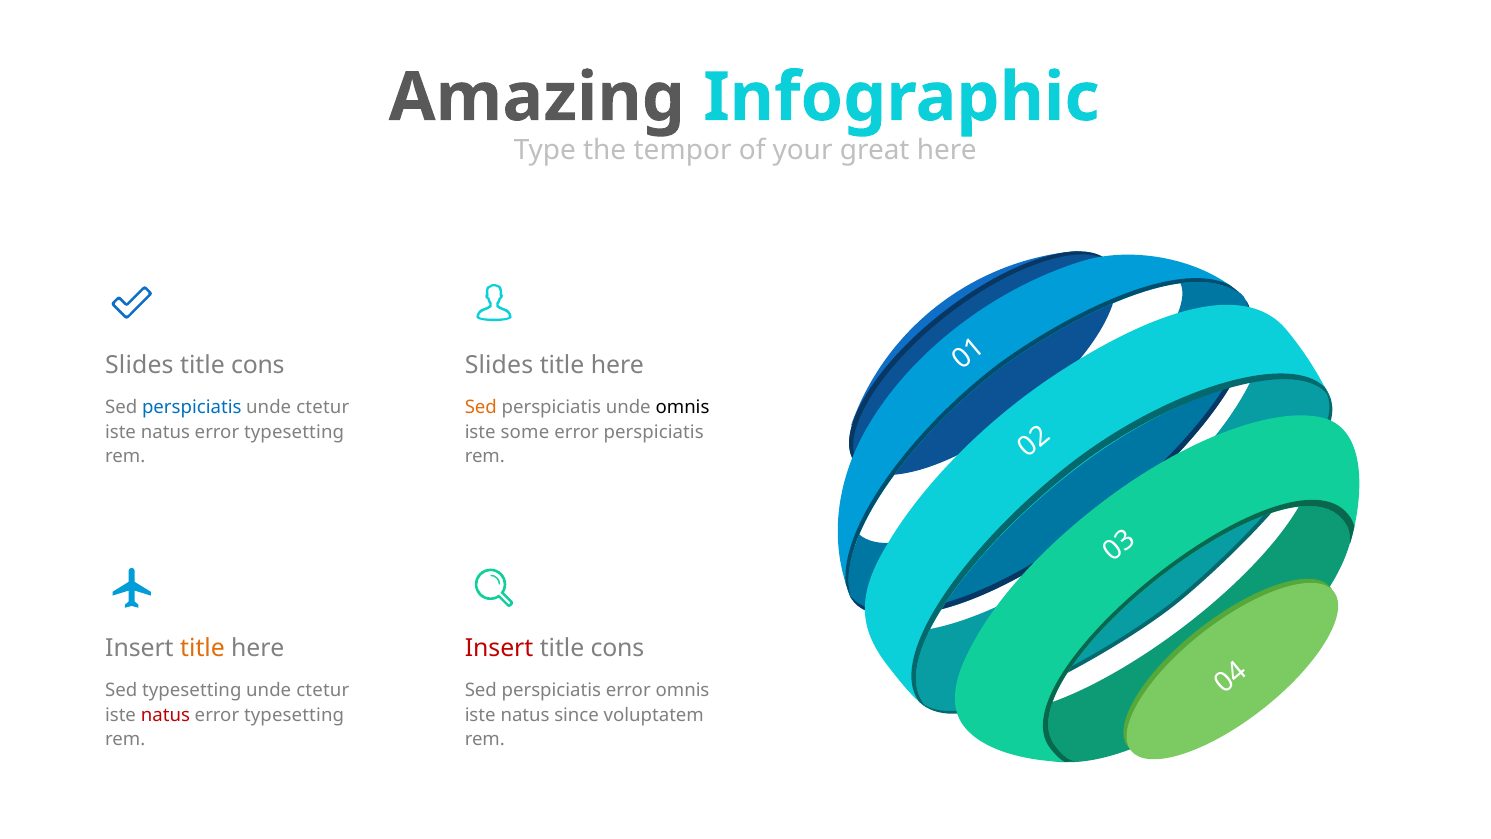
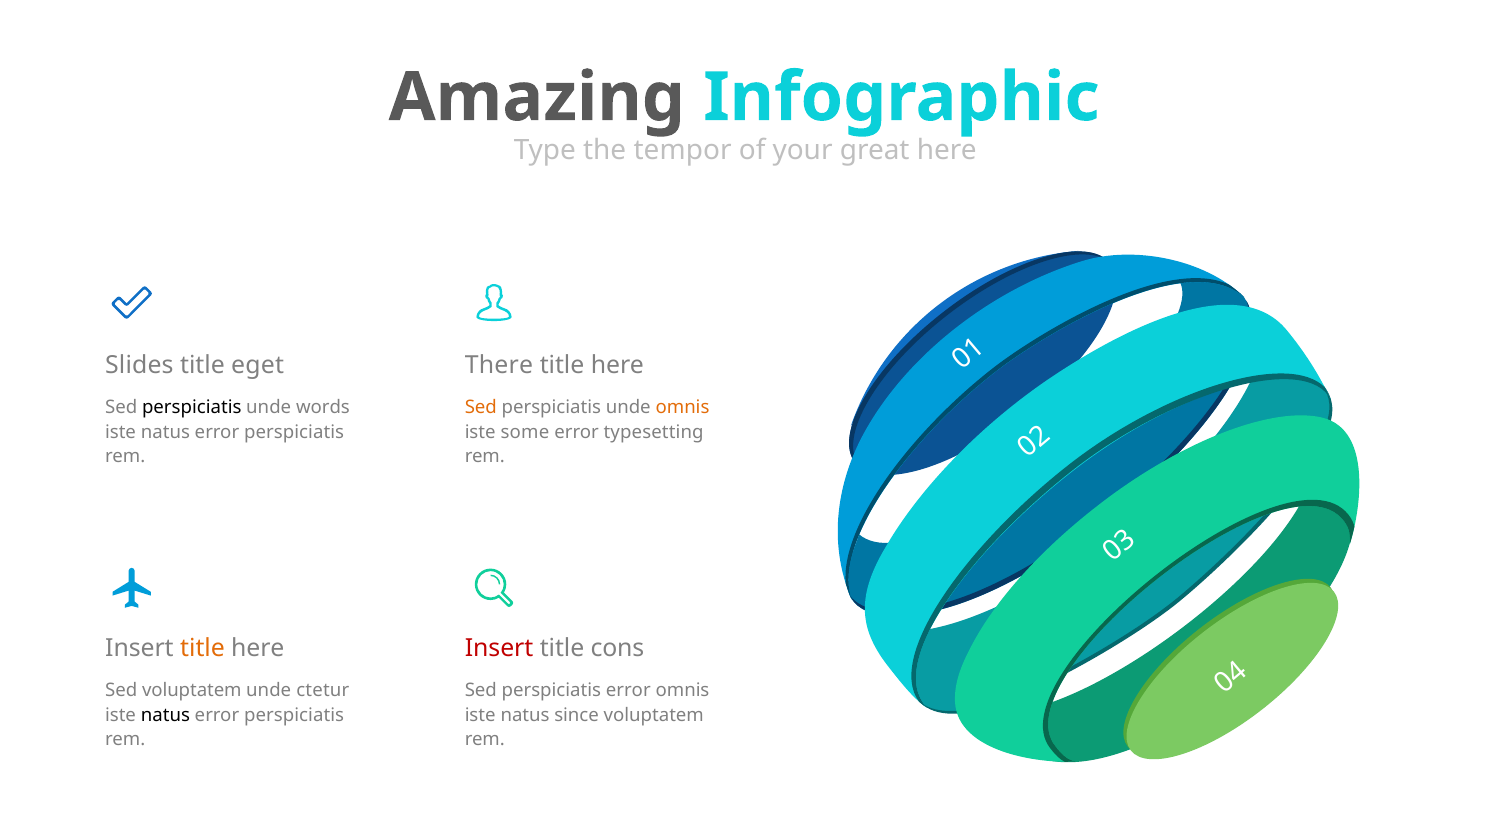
cons at (258, 365): cons -> eget
Slides at (499, 365): Slides -> There
perspiciatis at (192, 408) colour: blue -> black
ctetur at (323, 408): ctetur -> words
omnis at (683, 408) colour: black -> orange
typesetting at (294, 432): typesetting -> perspiciatis
error perspiciatis: perspiciatis -> typesetting
Sed typesetting: typesetting -> voluptatem
natus at (165, 715) colour: red -> black
typesetting at (294, 715): typesetting -> perspiciatis
